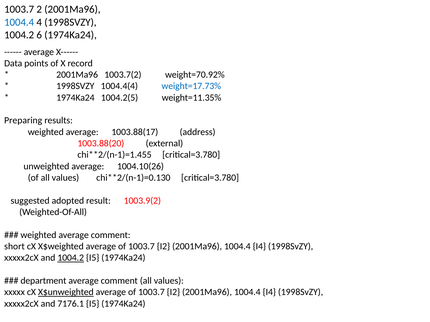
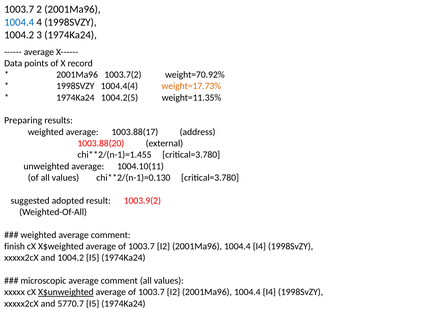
6: 6 -> 3
weight=17.73% colour: blue -> orange
1004.10(26: 1004.10(26 -> 1004.10(11
short: short -> finish
1004.2 at (71, 258) underline: present -> none
department: department -> microscopic
7176.1: 7176.1 -> 5770.7
